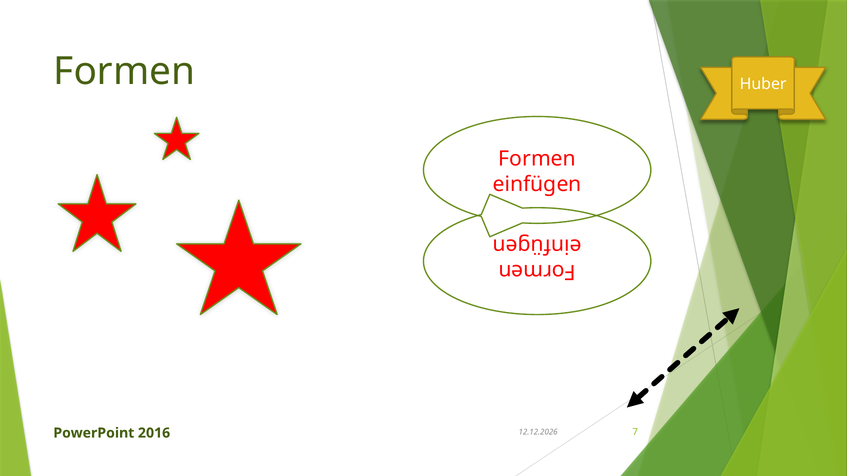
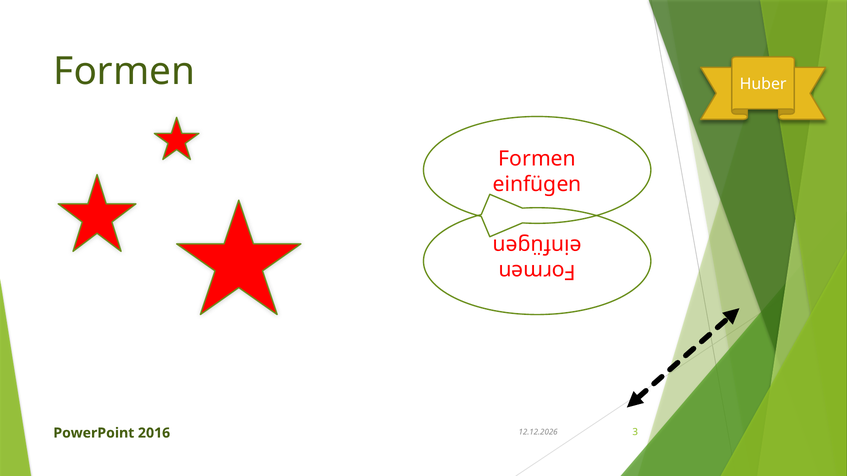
7: 7 -> 3
